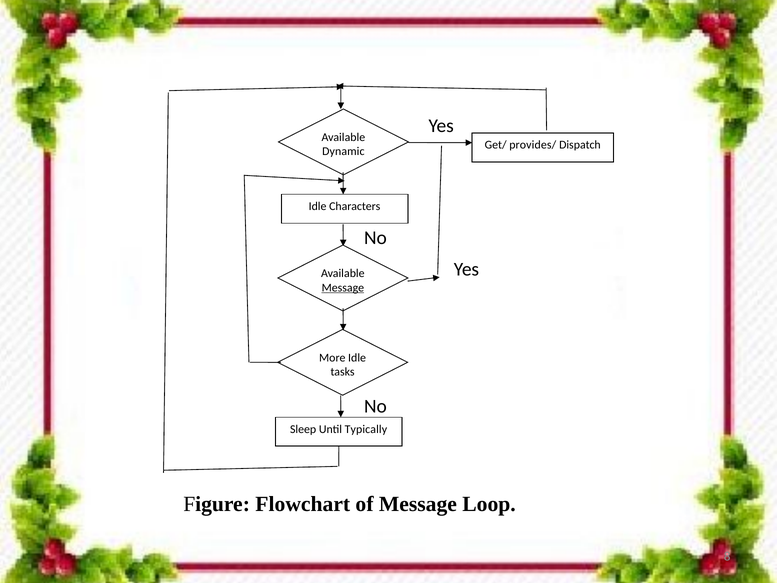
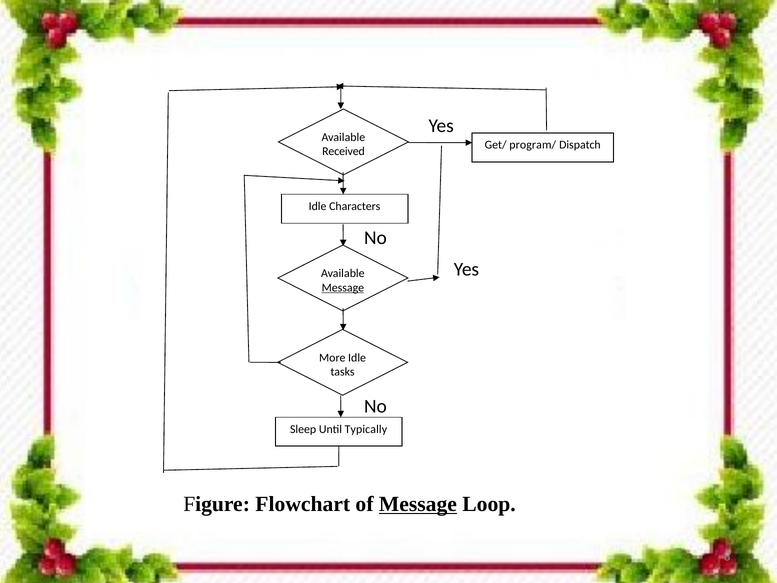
provides/: provides/ -> program/
Dynamic: Dynamic -> Received
Message at (418, 504) underline: none -> present
